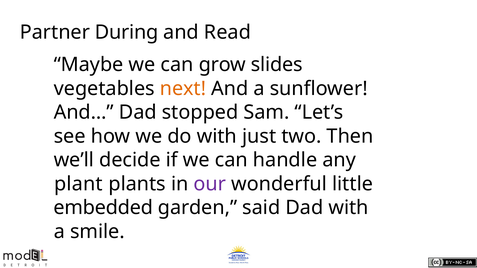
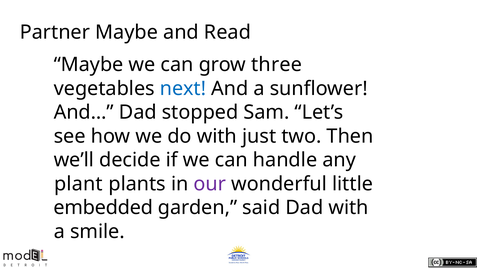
Partner During: During -> Maybe
slides: slides -> three
next colour: orange -> blue
